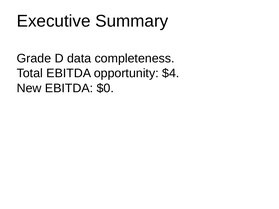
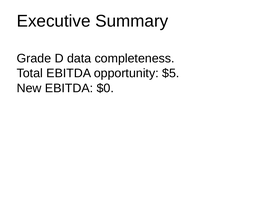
$4: $4 -> $5
